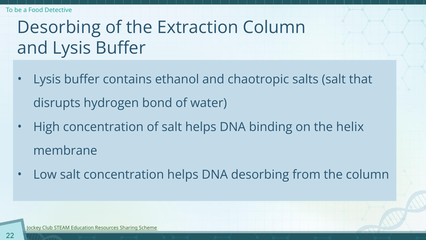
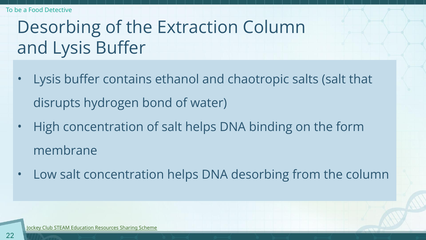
helix: helix -> form
